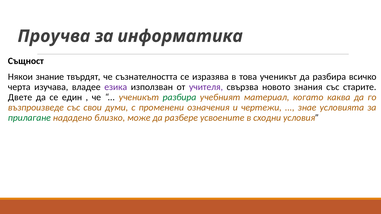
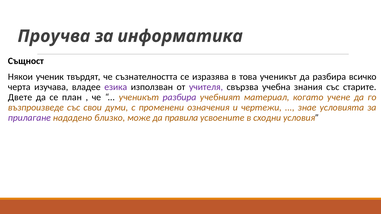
знание: знание -> ученик
новото: новото -> учебна
един: един -> план
разбира at (179, 97) colour: green -> purple
каква: каква -> учене
прилагане colour: green -> purple
разбере: разбере -> правила
